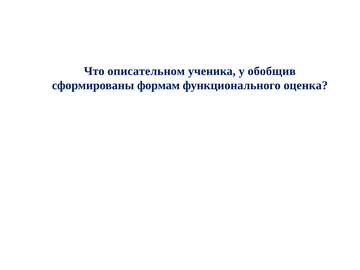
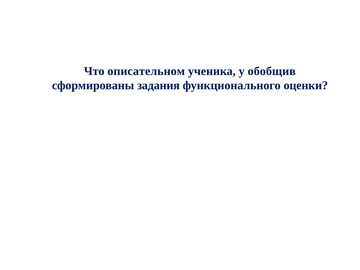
формам: формам -> задания
оценка: оценка -> оценки
